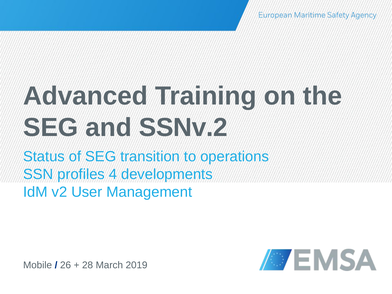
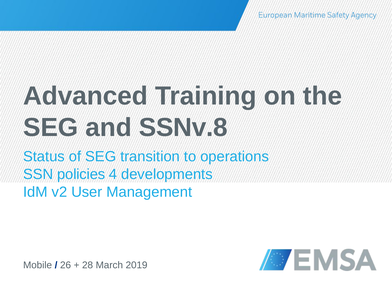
SSNv.2: SSNv.2 -> SSNv.8
profiles: profiles -> policies
